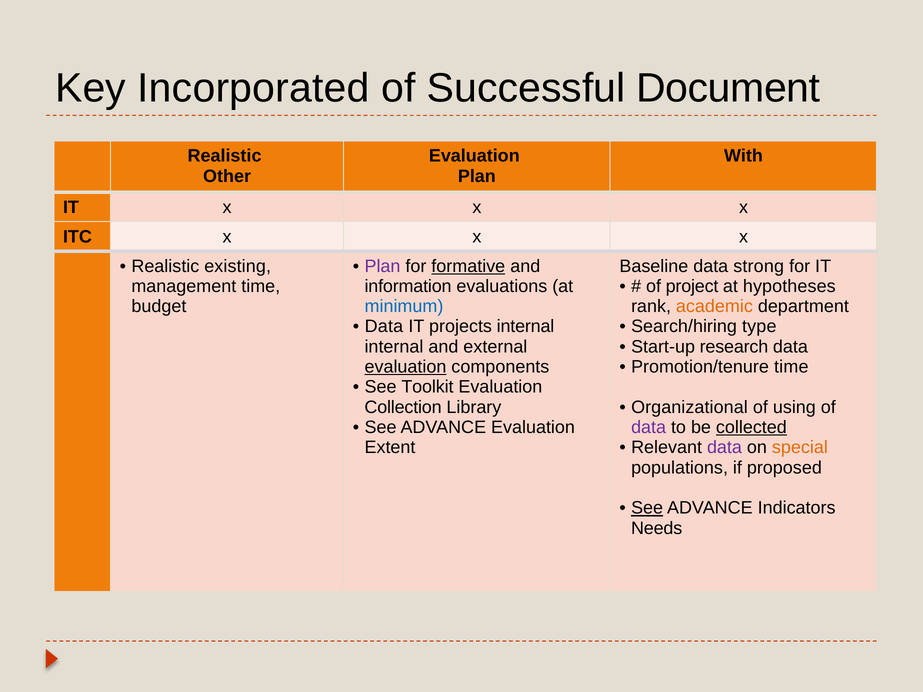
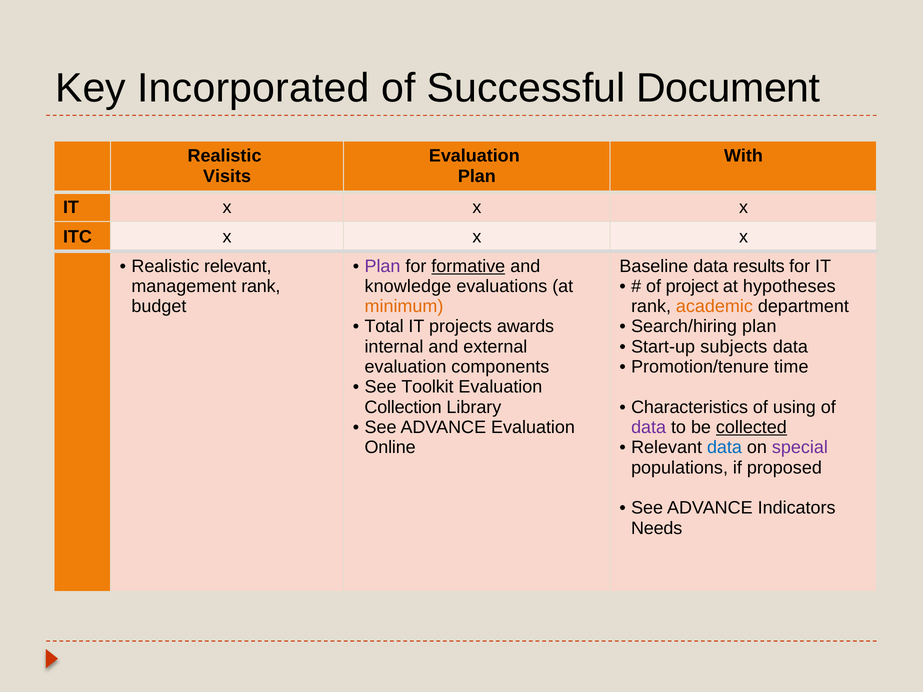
Other: Other -> Visits
Realistic existing: existing -> relevant
strong: strong -> results
management time: time -> rank
information: information -> knowledge
minimum colour: blue -> orange
Data at (384, 327): Data -> Total
projects internal: internal -> awards
Search/hiring type: type -> plan
research: research -> subjects
evaluation at (405, 367) underline: present -> none
Organizational: Organizational -> Characteristics
Extent: Extent -> Online
data at (724, 448) colour: purple -> blue
special colour: orange -> purple
See at (647, 508) underline: present -> none
